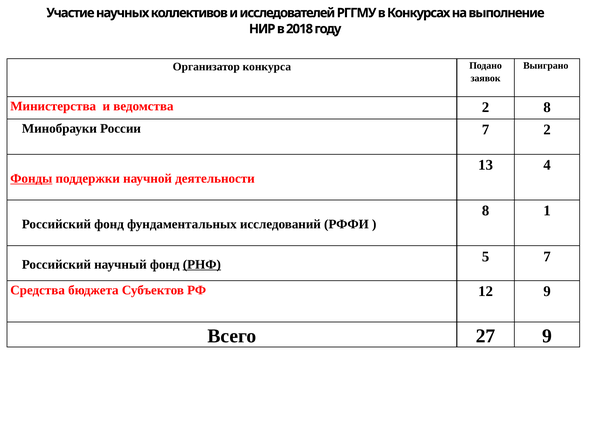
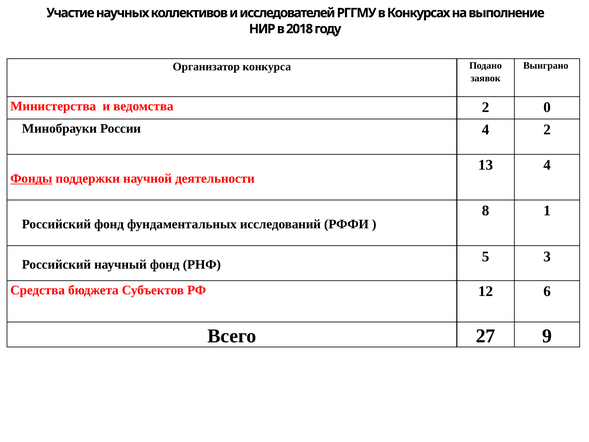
2 8: 8 -> 0
России 7: 7 -> 4
5 7: 7 -> 3
РНФ underline: present -> none
12 9: 9 -> 6
